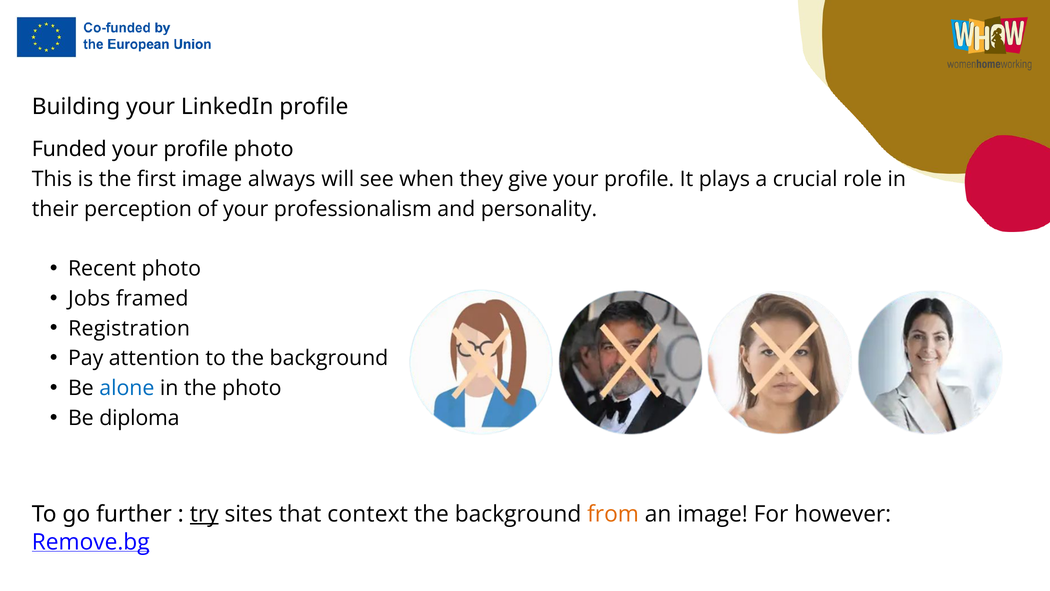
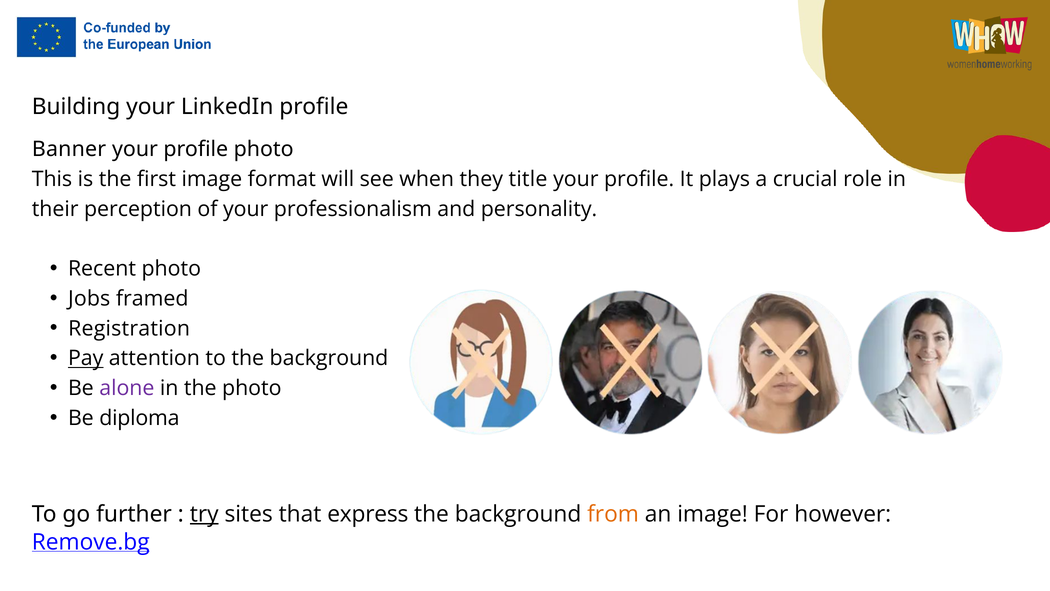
Funded: Funded -> Banner
always: always -> format
give: give -> title
Pay underline: none -> present
alone colour: blue -> purple
context: context -> express
